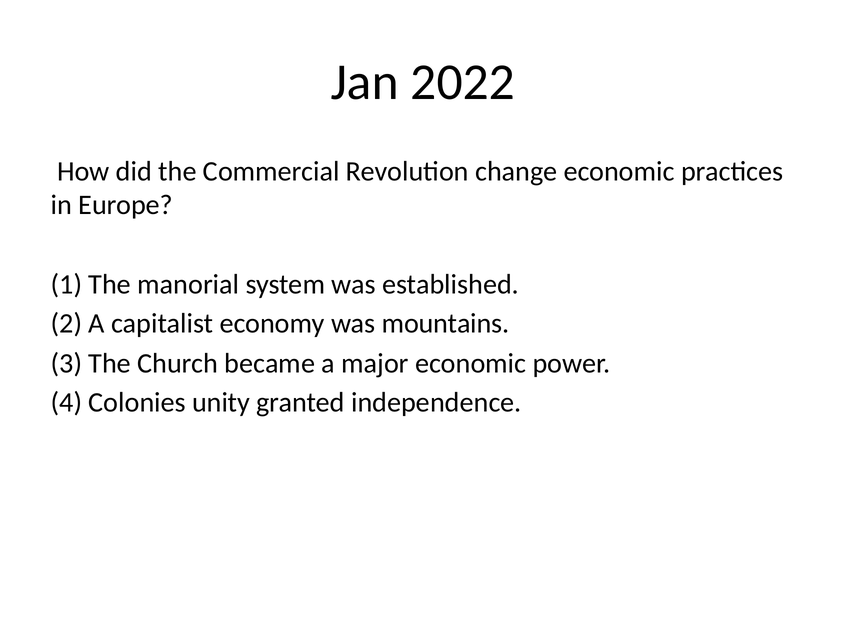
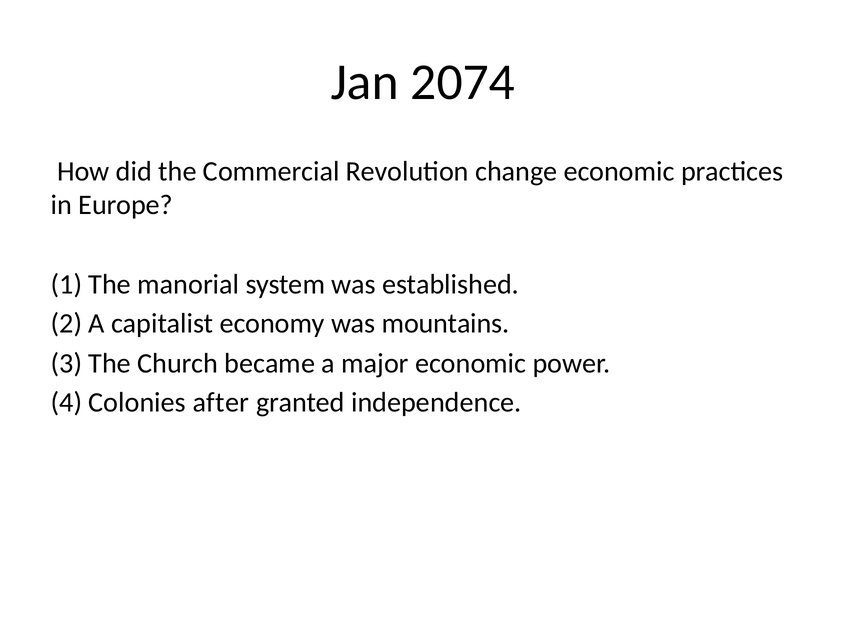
2022: 2022 -> 2074
unity: unity -> after
